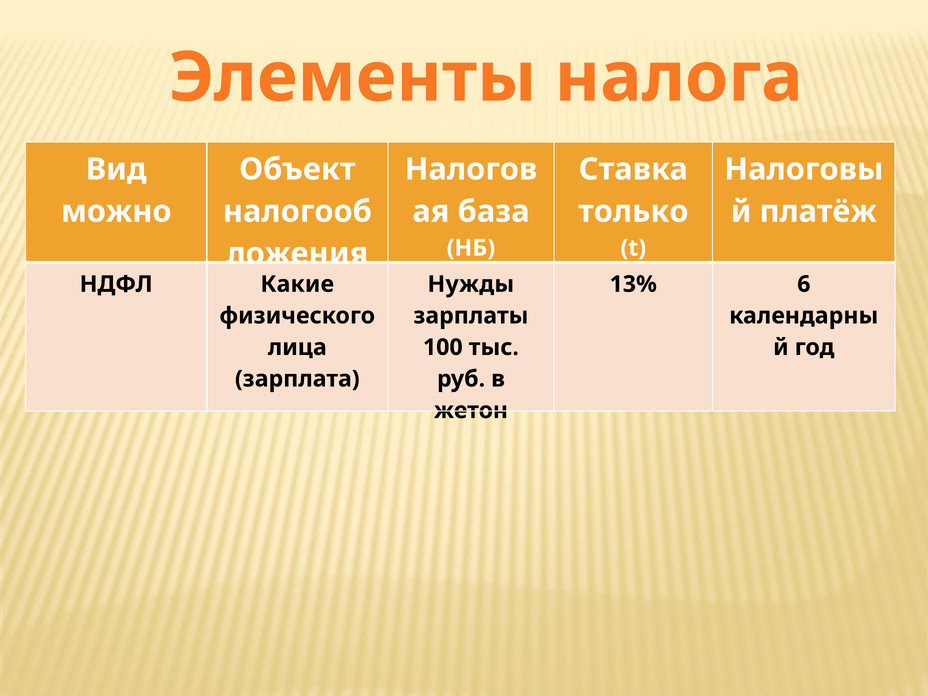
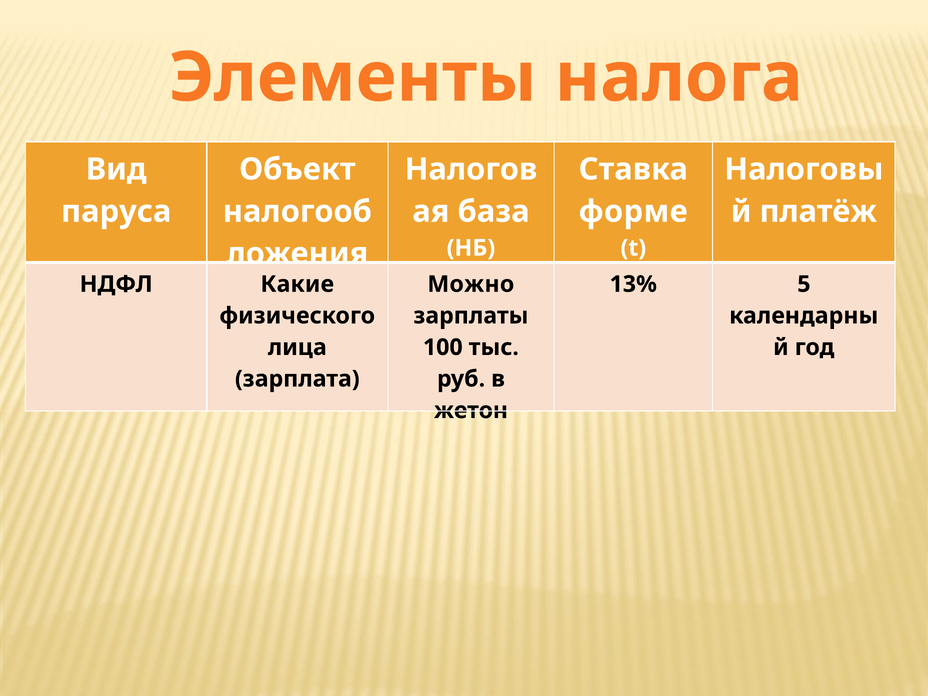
можно: можно -> паруса
только: только -> форме
Нужды: Нужды -> Можно
6: 6 -> 5
